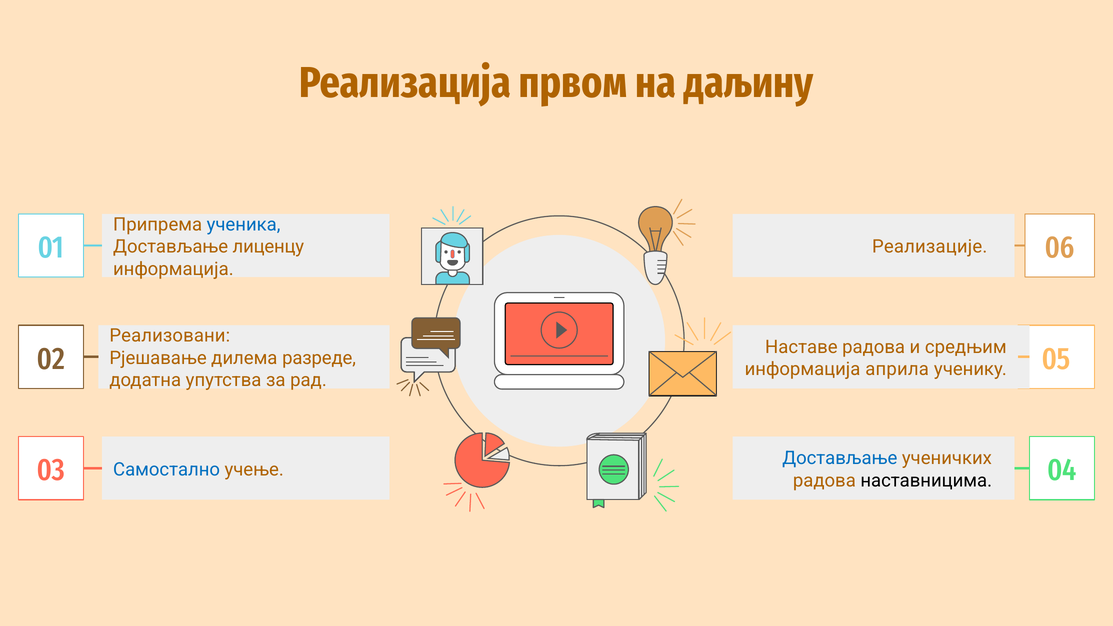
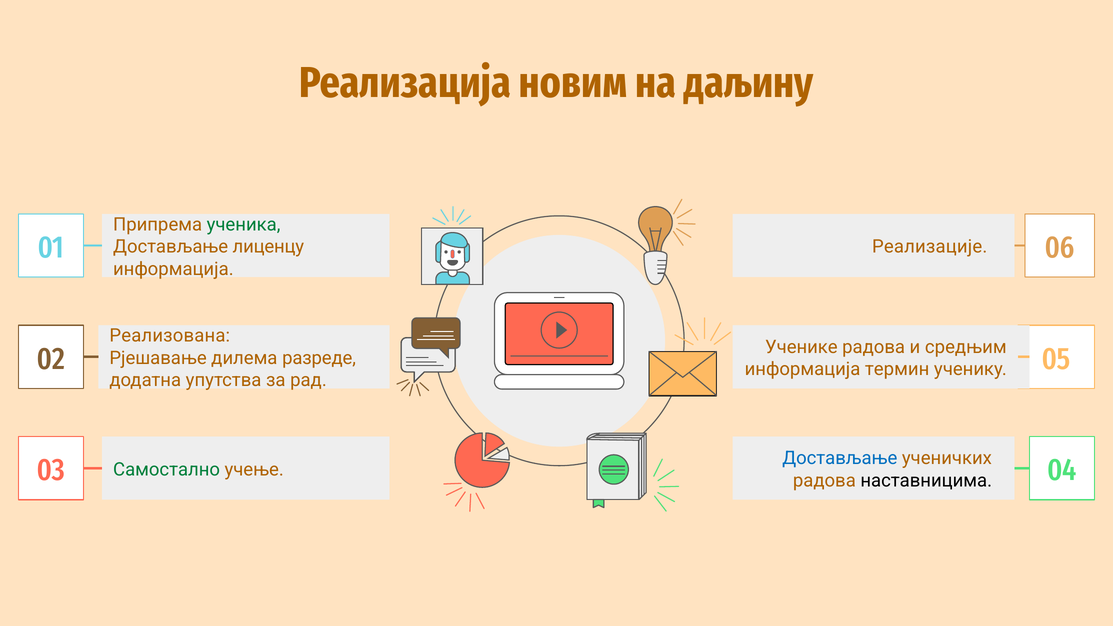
првом: првом -> новим
ученика colour: blue -> green
Реализовани: Реализовани -> Реализованa
Наставе: Наставе -> Ученике
априла: априла -> термин
Самостално colour: blue -> green
